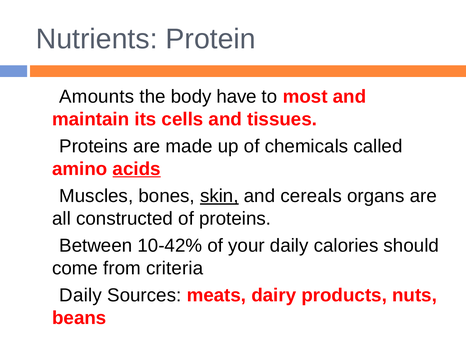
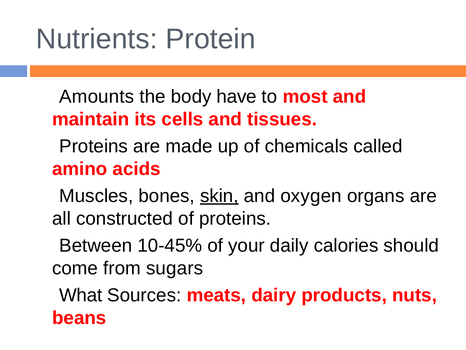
acids underline: present -> none
cereals: cereals -> oxygen
10-42%: 10-42% -> 10-45%
criteria: criteria -> sugars
Daily at (81, 295): Daily -> What
